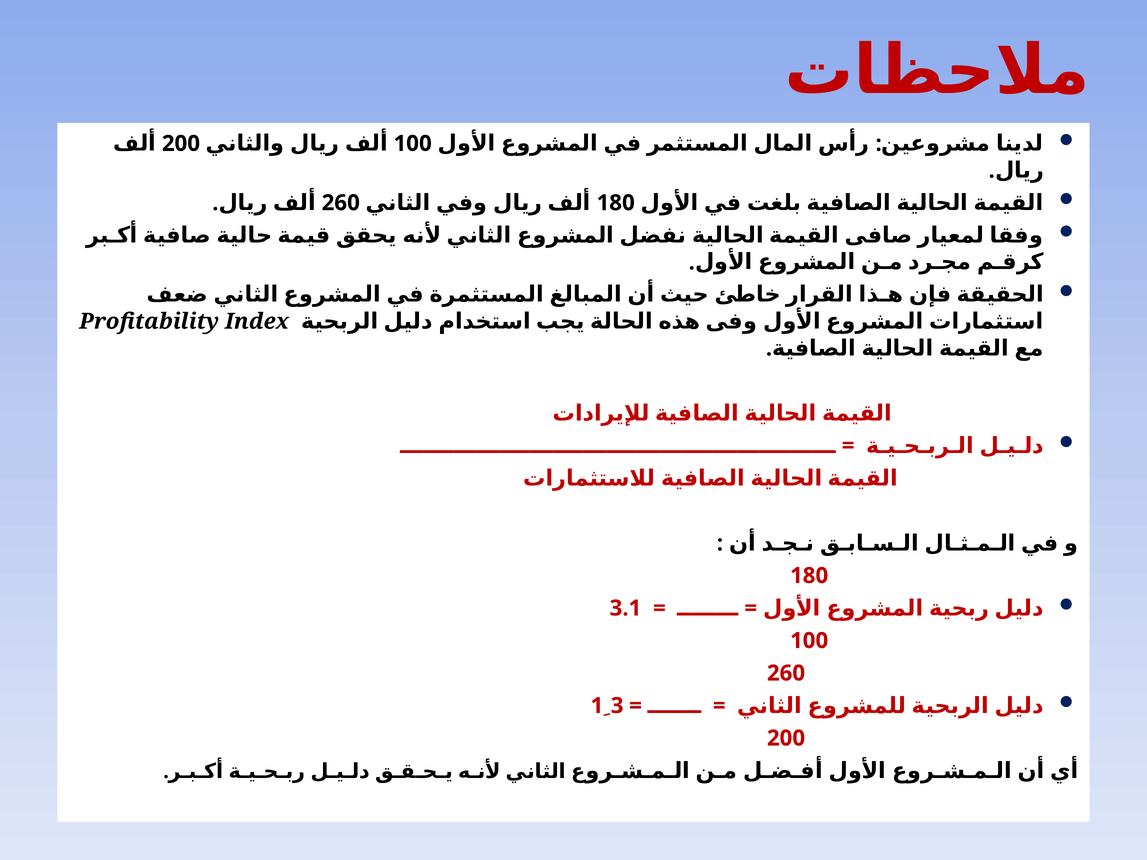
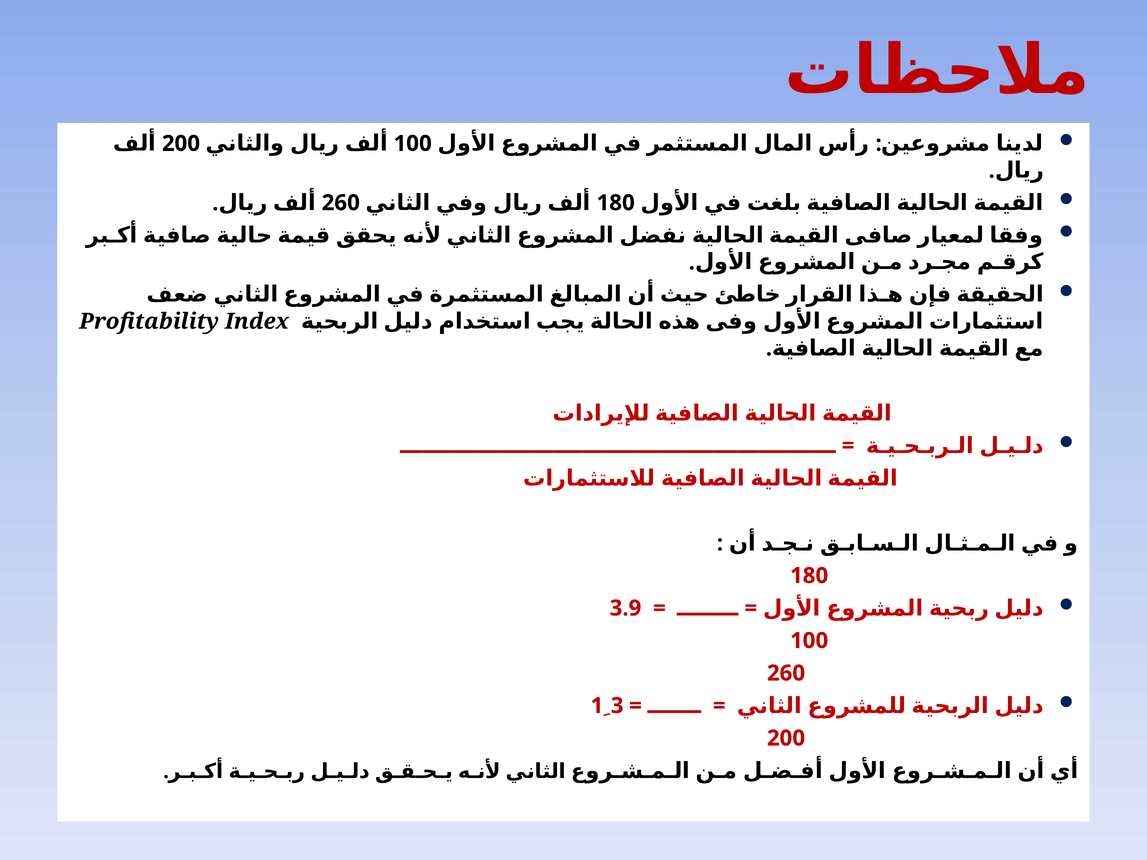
3.1: 3.1 -> 3.9
